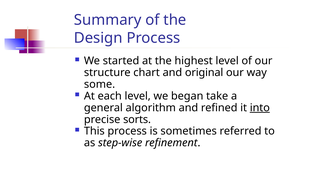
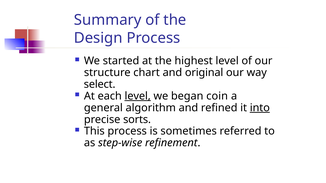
some: some -> select
level at (138, 96) underline: none -> present
take: take -> coin
